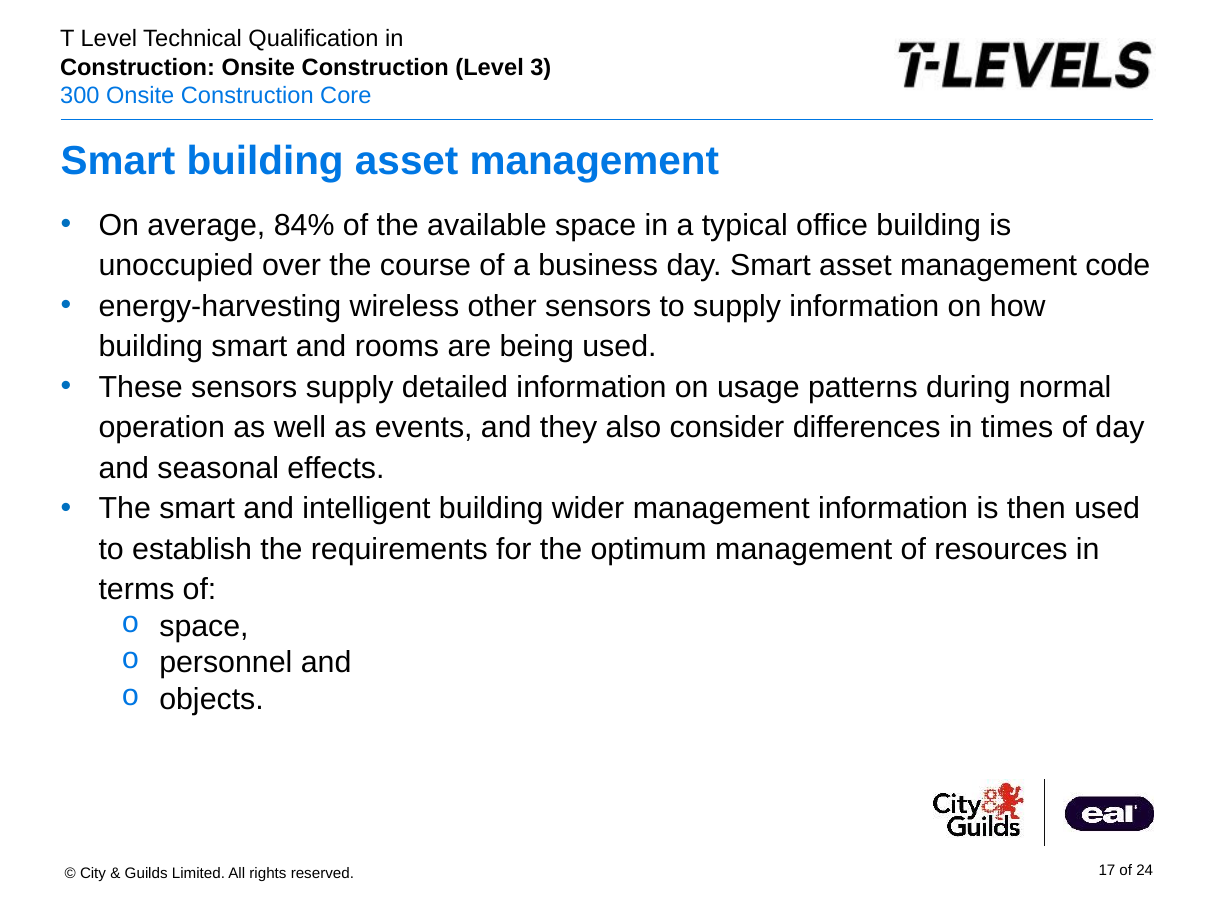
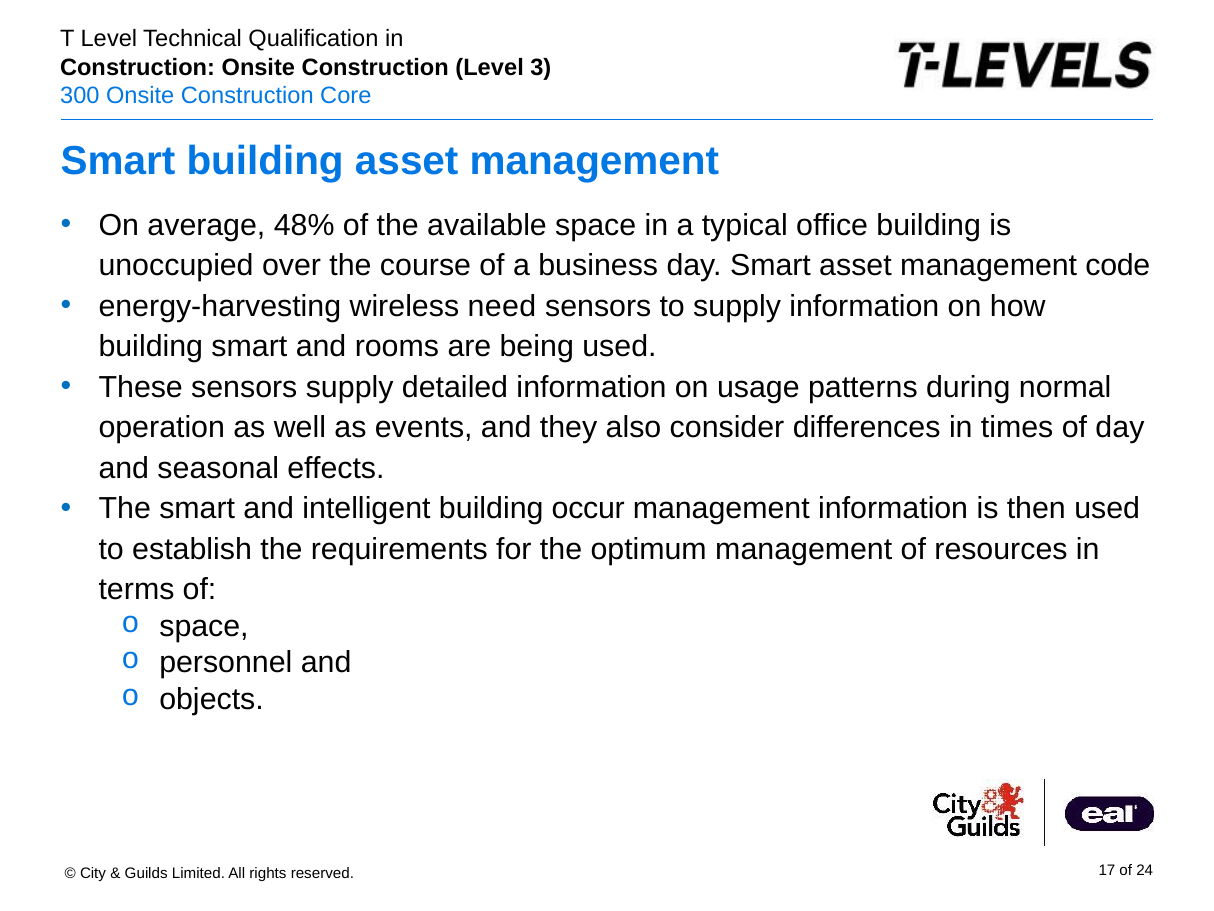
84%: 84% -> 48%
other: other -> need
wider: wider -> occur
